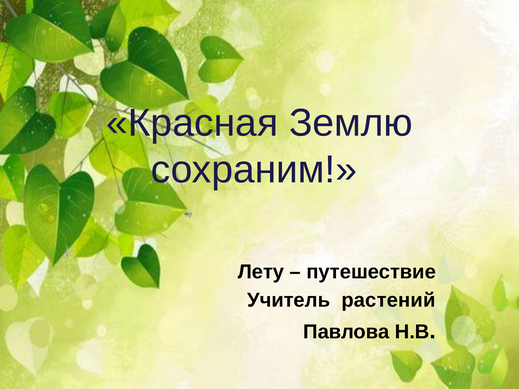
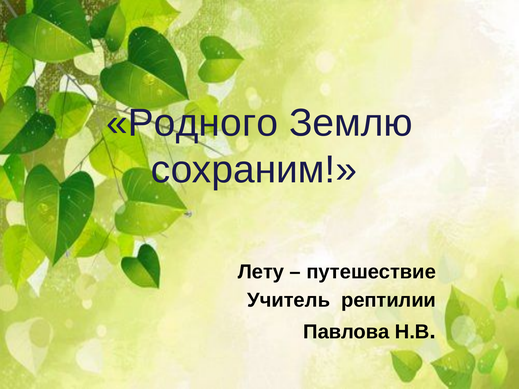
Красная: Красная -> Родного
растений: растений -> рептилии
